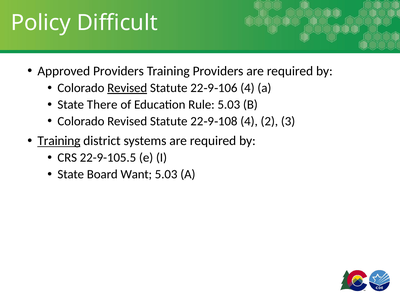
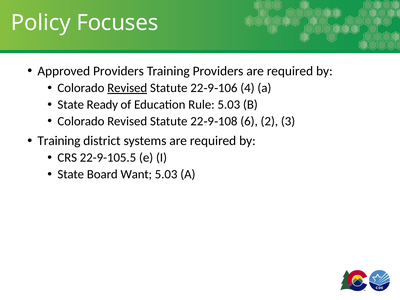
Difficult: Difficult -> Focuses
There: There -> Ready
4 at (249, 121): 4 -> 6
Training at (59, 141) underline: present -> none
